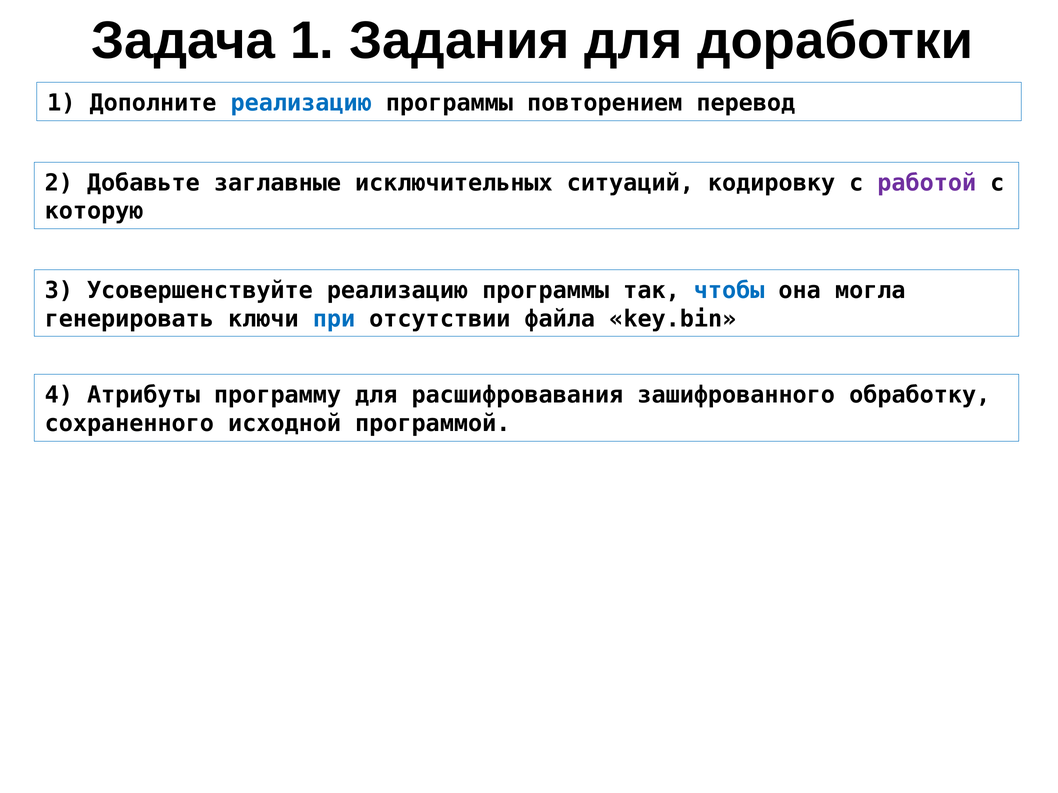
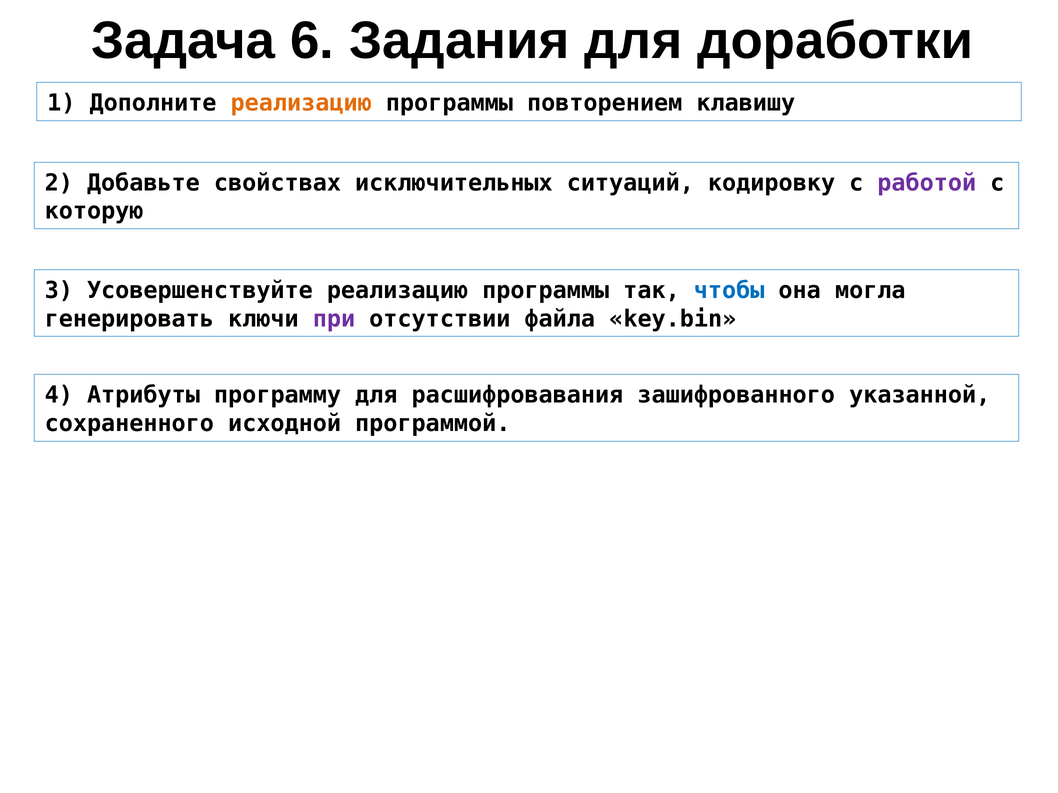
Задача 1: 1 -> 6
реализацию at (301, 103) colour: blue -> orange
перевод: перевод -> клавишу
заглавные: заглавные -> свойствах
при colour: blue -> purple
обработку: обработку -> указанной
